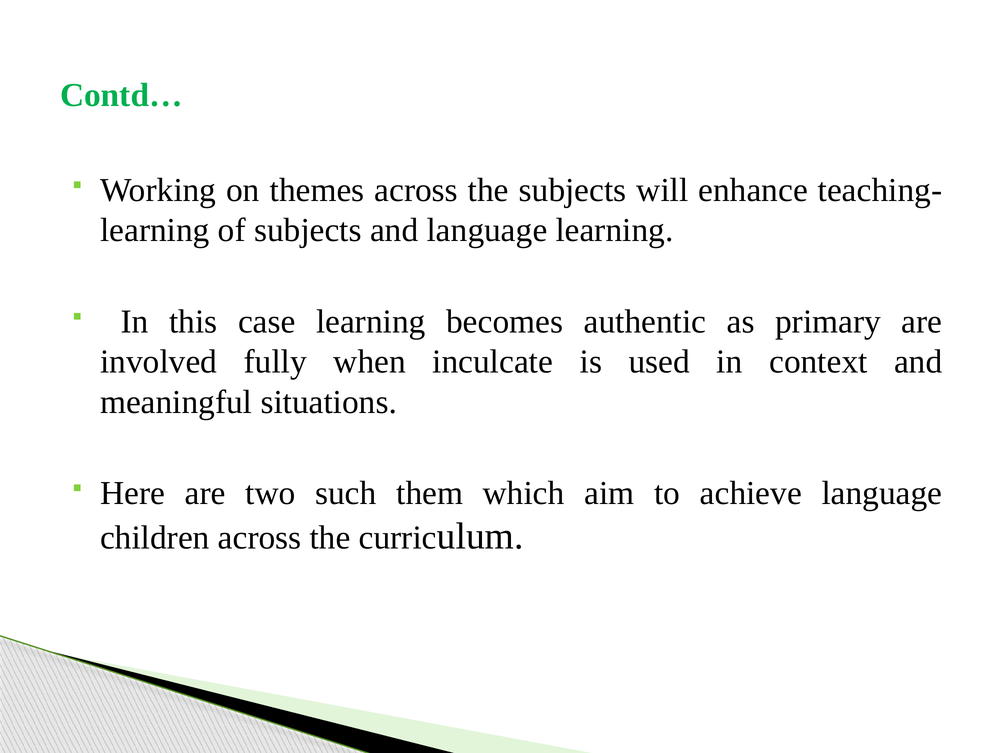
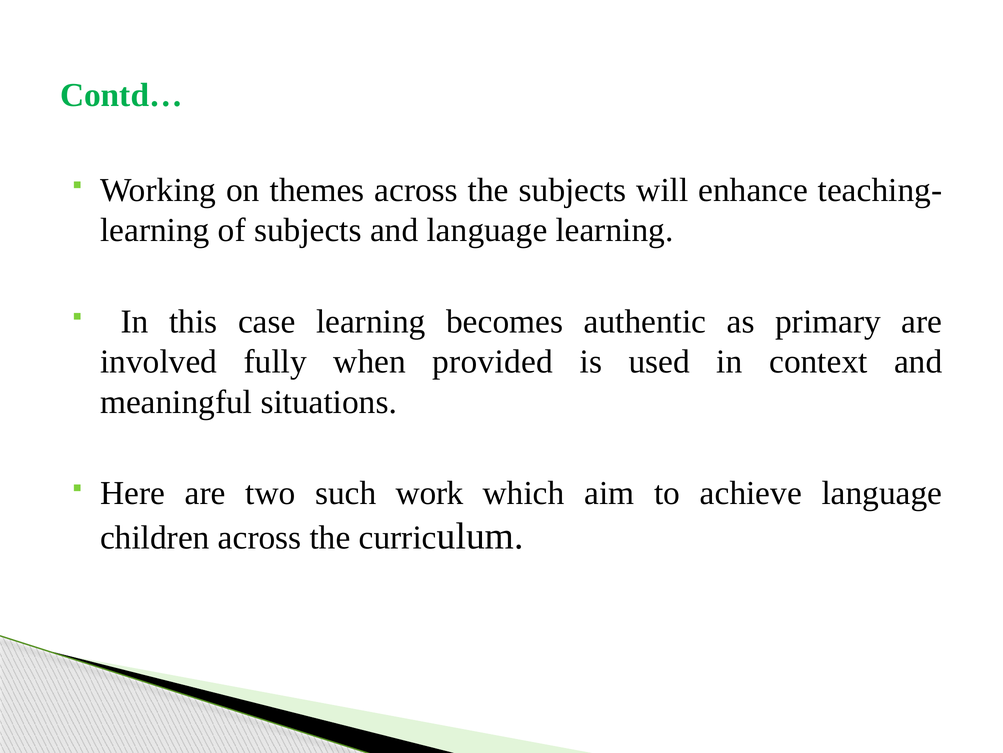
inculcate: inculcate -> provided
them: them -> work
